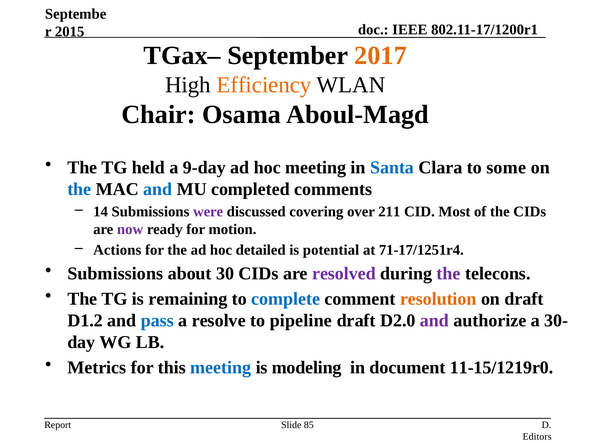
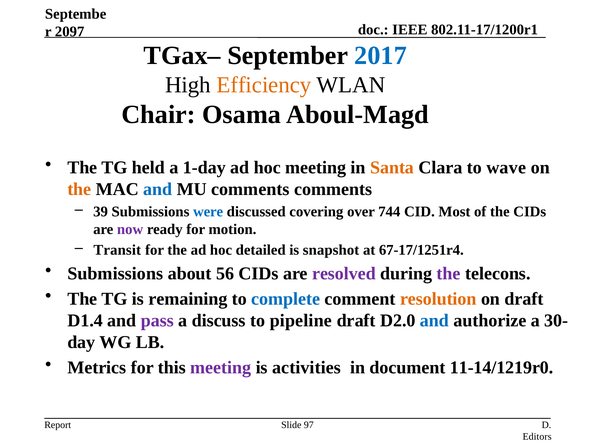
2015: 2015 -> 2097
2017 colour: orange -> blue
9-day: 9-day -> 1-day
Santa colour: blue -> orange
some: some -> wave
the at (79, 189) colour: blue -> orange
MU completed: completed -> comments
14: 14 -> 39
were colour: purple -> blue
211: 211 -> 744
Actions: Actions -> Transit
potential: potential -> snapshot
71-17/1251r4: 71-17/1251r4 -> 67-17/1251r4
30: 30 -> 56
D1.2: D1.2 -> D1.4
pass colour: blue -> purple
resolve: resolve -> discuss
and at (434, 320) colour: purple -> blue
meeting at (221, 367) colour: blue -> purple
modeling: modeling -> activities
11-15/1219r0: 11-15/1219r0 -> 11-14/1219r0
85: 85 -> 97
